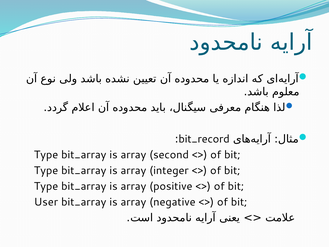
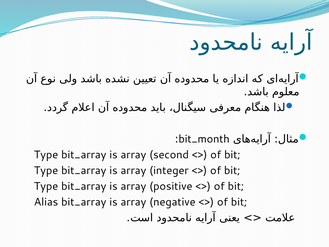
bit_record: bit_record -> bit_month
User: User -> Alias
